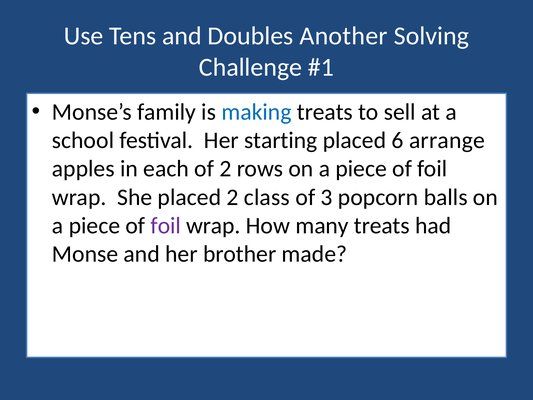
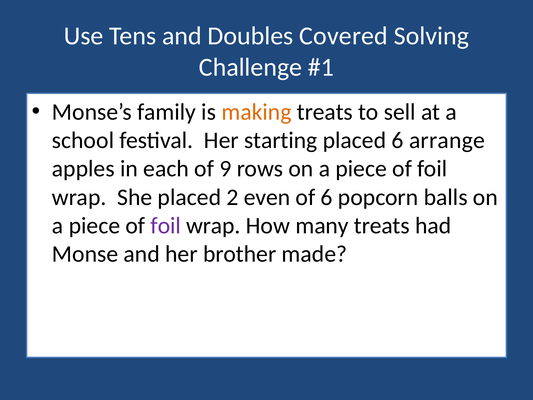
Another: Another -> Covered
making colour: blue -> orange
of 2: 2 -> 9
class: class -> even
of 3: 3 -> 6
